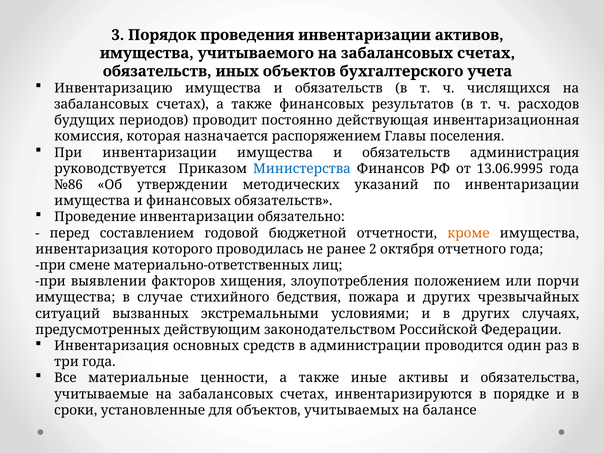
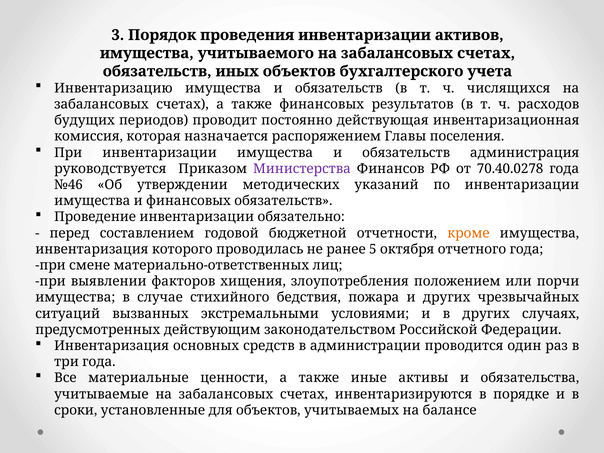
Министерства colour: blue -> purple
13.06.9995: 13.06.9995 -> 70.40.0278
№86: №86 -> №46
2: 2 -> 5
